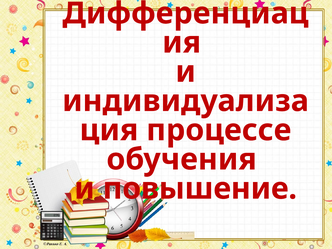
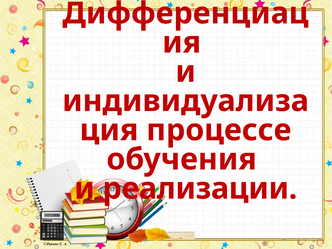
повышение: повышение -> реализации
